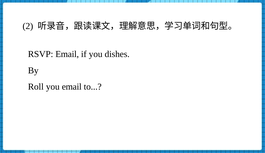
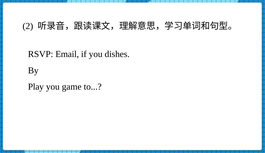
Roll: Roll -> Play
you email: email -> game
